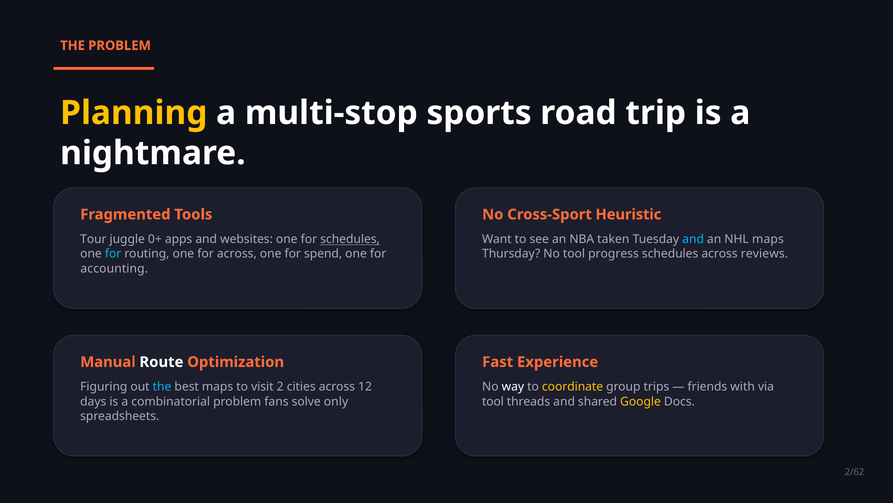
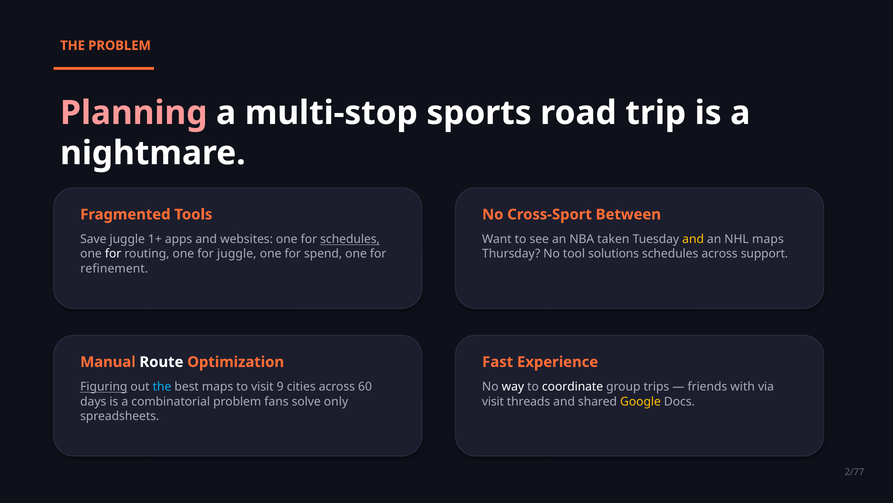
Planning colour: yellow -> pink
Heuristic: Heuristic -> Between
Tour: Tour -> Save
0+: 0+ -> 1+
and at (693, 239) colour: light blue -> yellow
for at (113, 254) colour: light blue -> white
for across: across -> juggle
progress: progress -> solutions
reviews: reviews -> support
accounting: accounting -> refinement
Figuring underline: none -> present
2: 2 -> 9
12: 12 -> 60
coordinate colour: yellow -> white
tool at (493, 401): tool -> visit
2/62: 2/62 -> 2/77
